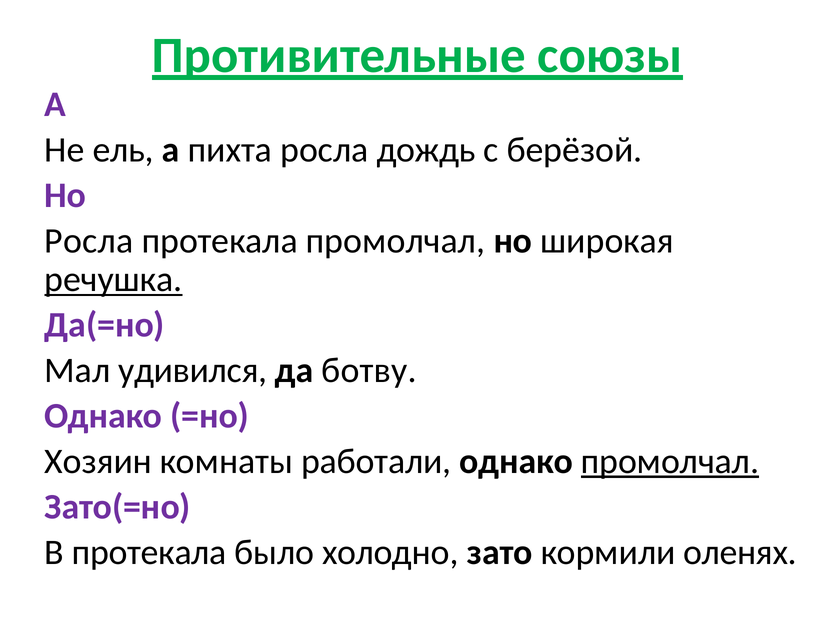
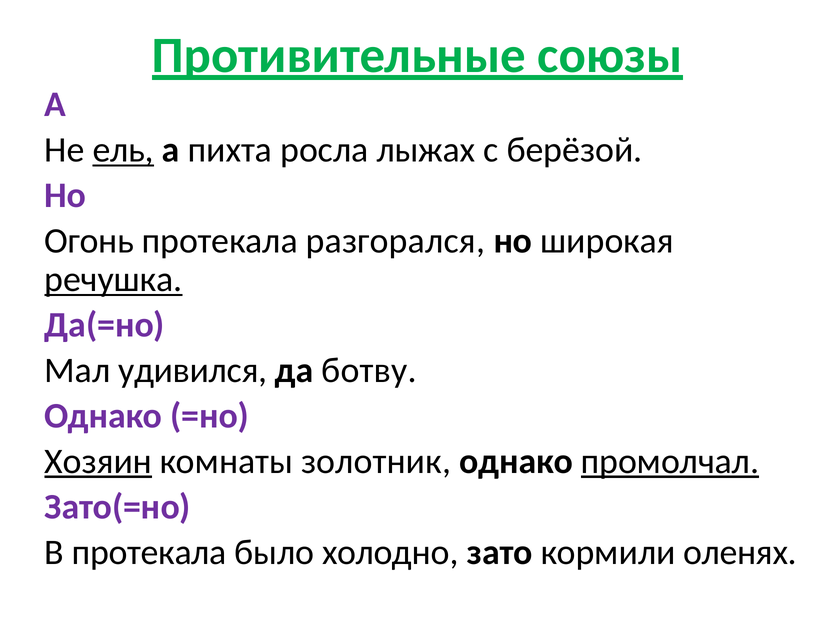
ель underline: none -> present
дождь: дождь -> лыжах
Росла at (89, 241): Росла -> Огонь
протекала промолчал: промолчал -> разгорался
Хозяин underline: none -> present
работали: работали -> золотник
